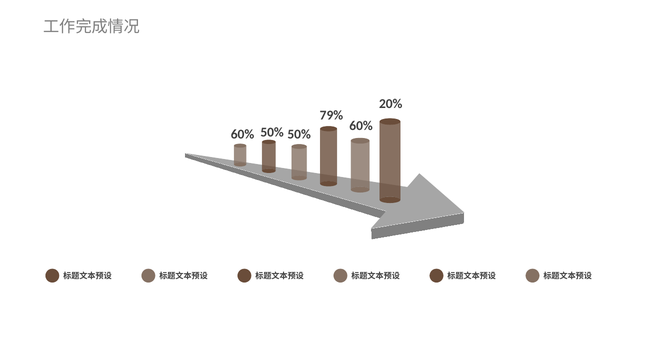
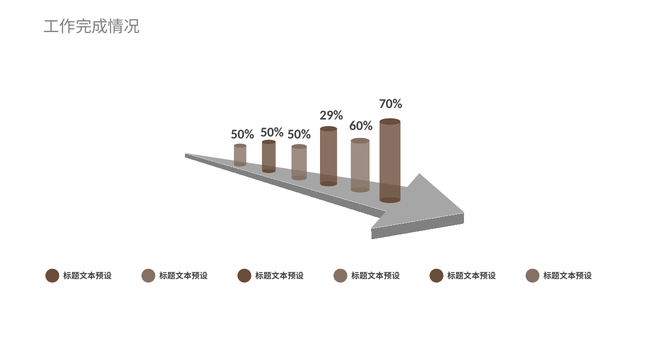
20%: 20% -> 70%
79%: 79% -> 29%
60% at (242, 134): 60% -> 50%
